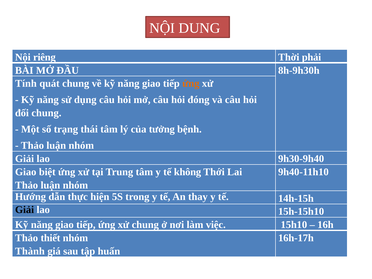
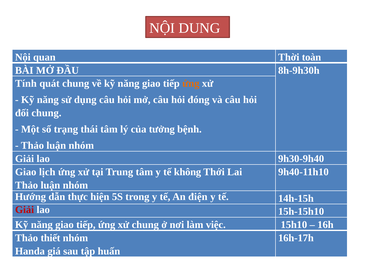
riêng: riêng -> quan
phải: phải -> toàn
biệt: biệt -> lịch
thay: thay -> điện
Giải at (25, 210) colour: black -> red
Thành: Thành -> Handa
